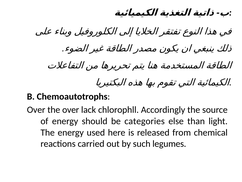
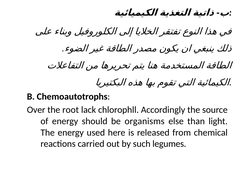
the over: over -> root
categories: categories -> organisms
